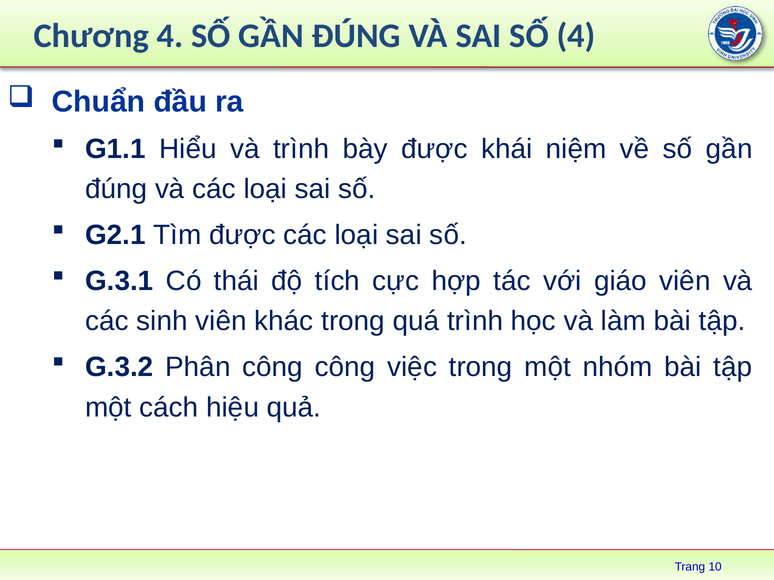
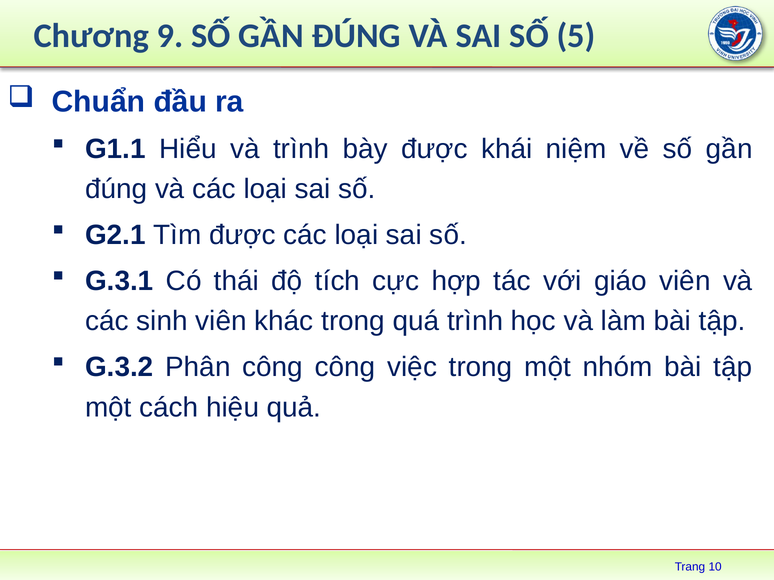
Chương 4: 4 -> 9
SỐ 4: 4 -> 5
